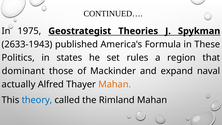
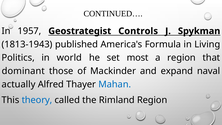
1975: 1975 -> 1957
Theories: Theories -> Controls
2633-1943: 2633-1943 -> 1813-1943
These: These -> Living
states: states -> world
rules: rules -> most
Mahan at (115, 84) colour: orange -> blue
Rimland Mahan: Mahan -> Region
